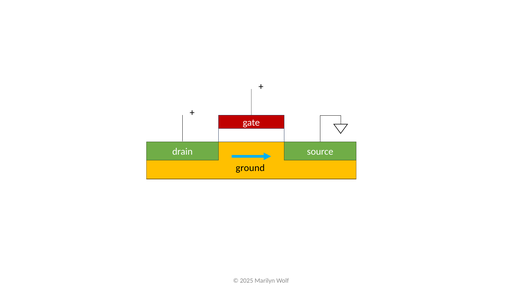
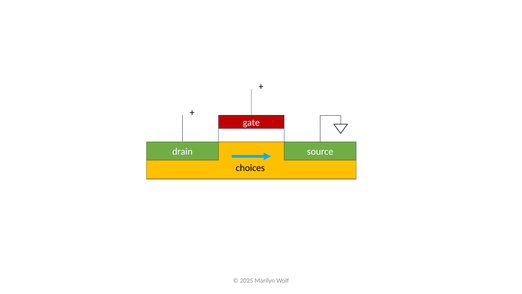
ground: ground -> choices
